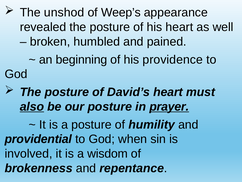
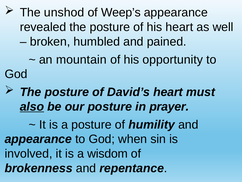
beginning: beginning -> mountain
providence: providence -> opportunity
prayer underline: present -> none
providential at (38, 139): providential -> appearance
